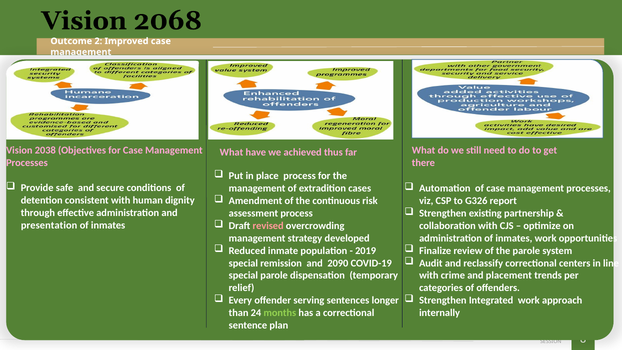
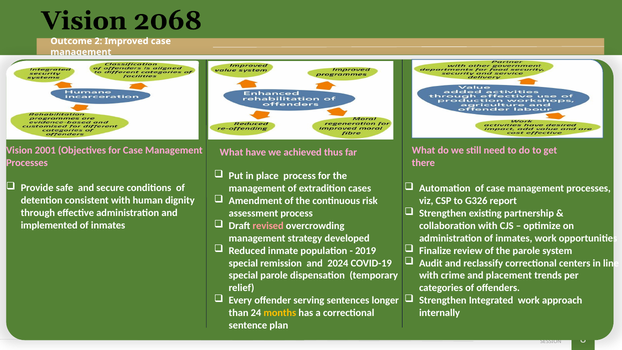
2038: 2038 -> 2001
presentation: presentation -> implemented
2090: 2090 -> 2024
months colour: light green -> yellow
